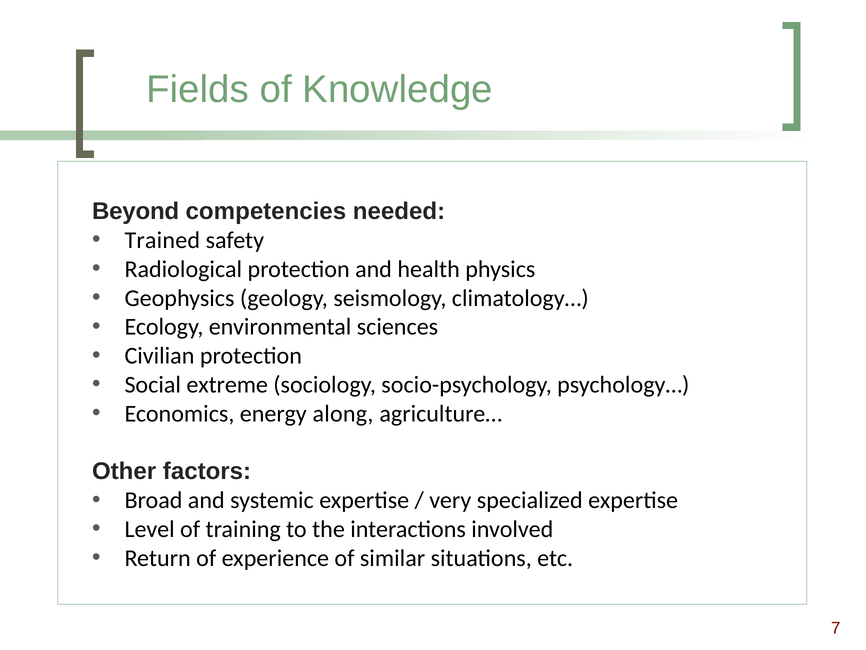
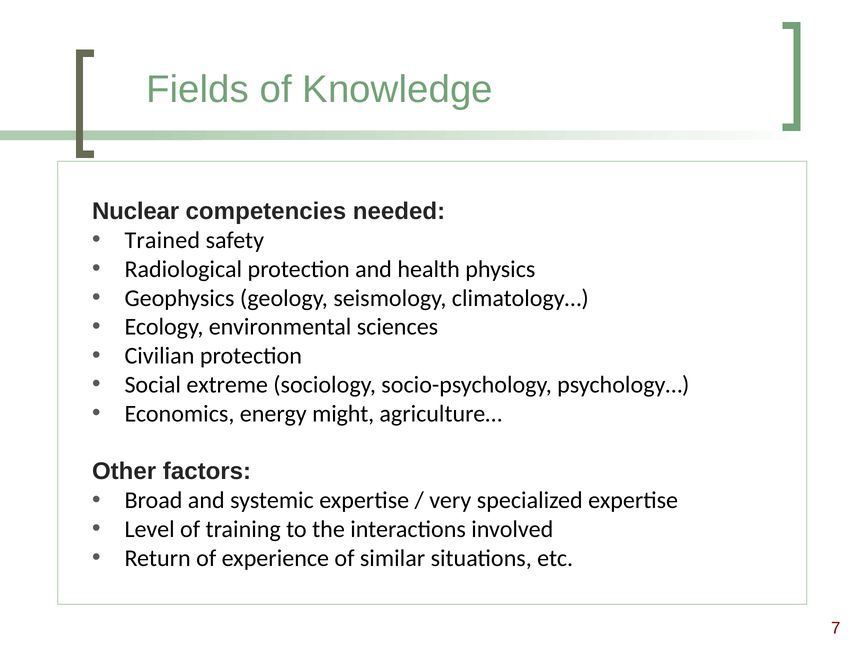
Beyond: Beyond -> Nuclear
along: along -> might
